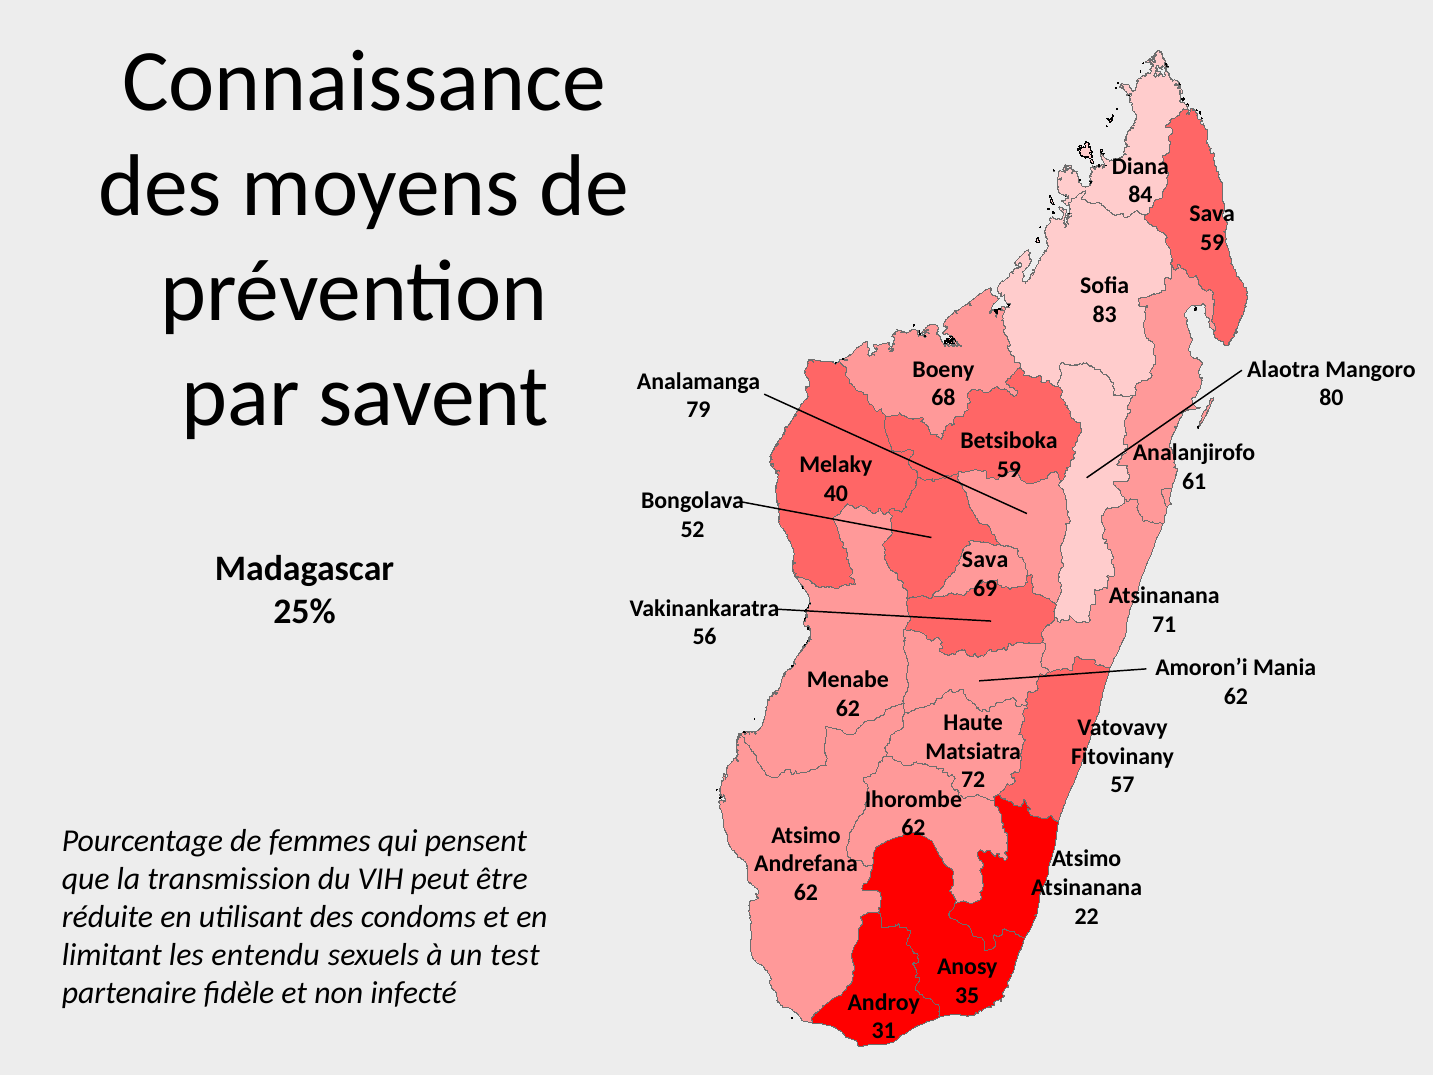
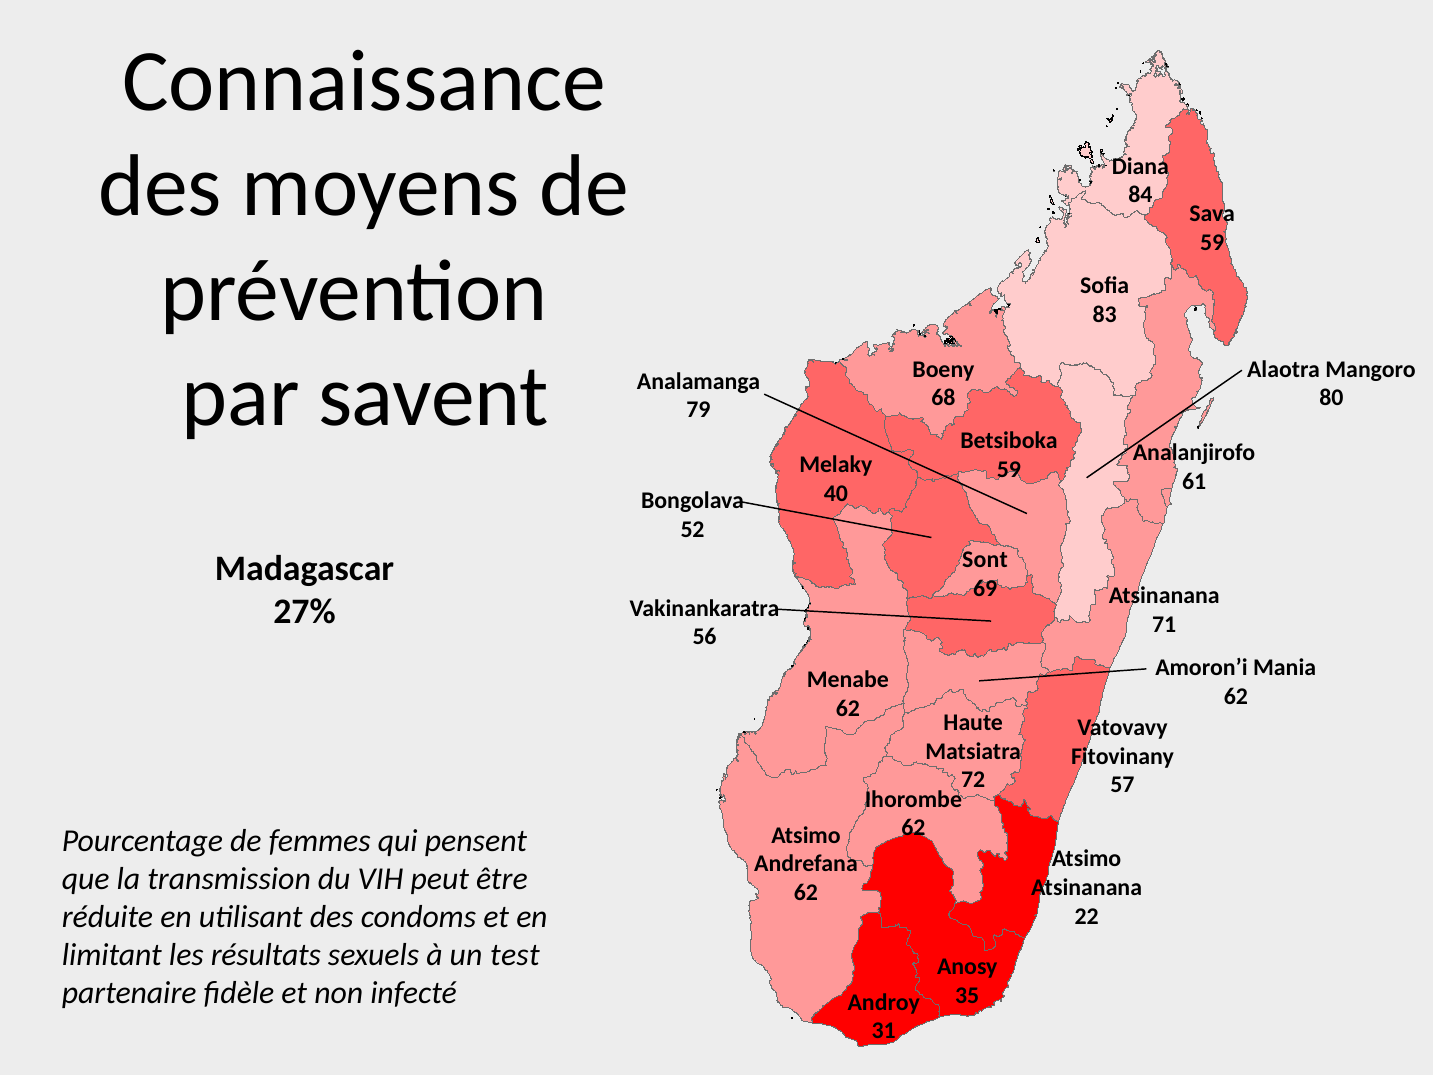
Sava at (985, 560): Sava -> Sont
25%: 25% -> 27%
entendu: entendu -> résultats
